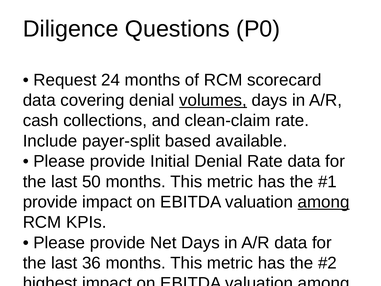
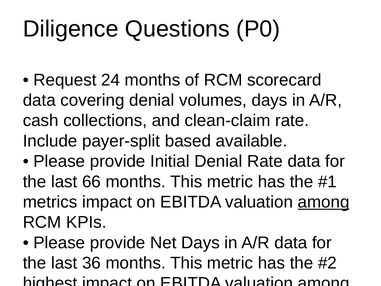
volumes underline: present -> none
50: 50 -> 66
provide at (50, 202): provide -> metrics
